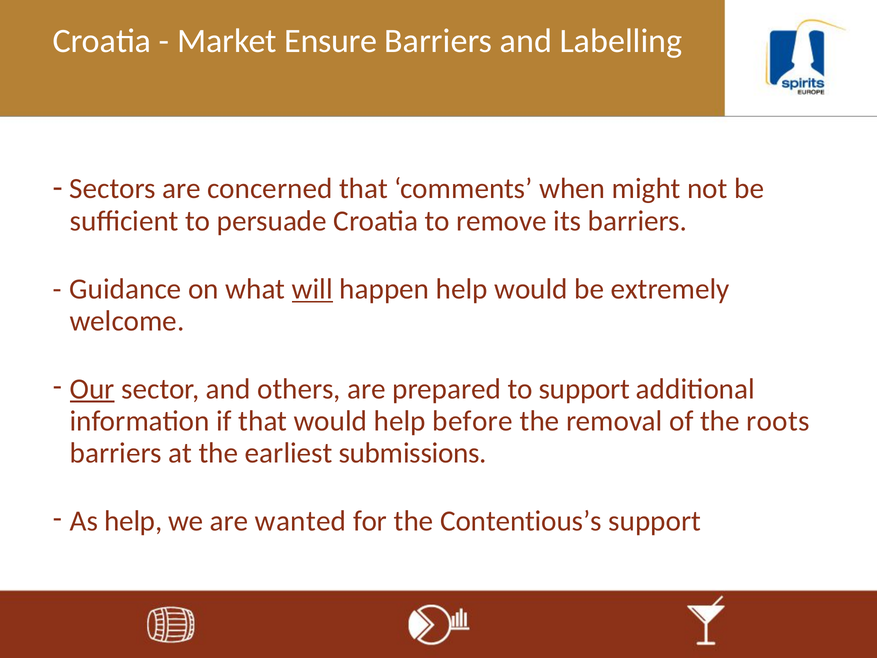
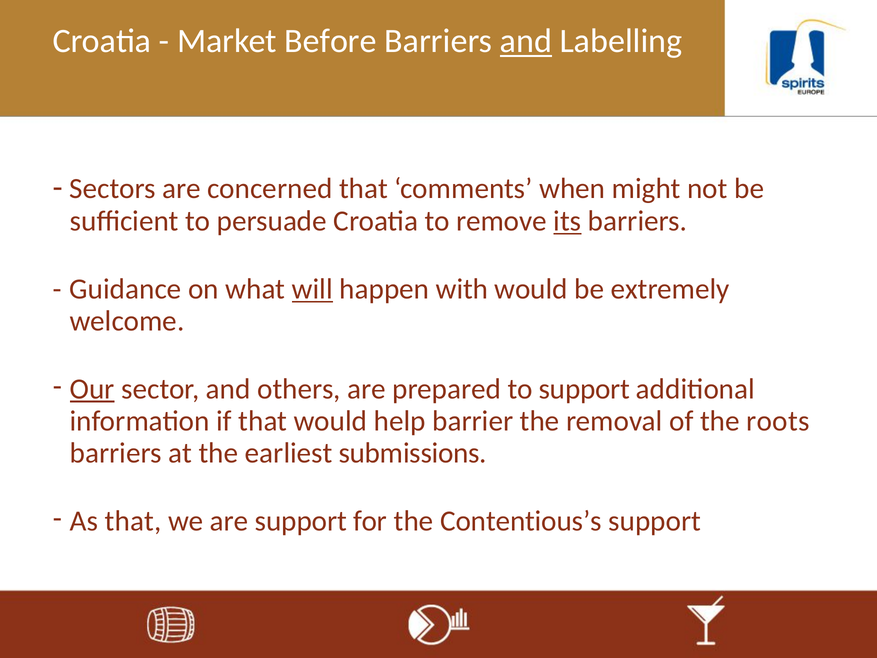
Ensure: Ensure -> Before
and at (526, 41) underline: none -> present
its underline: none -> present
happen help: help -> with
before: before -> barrier
As help: help -> that
are wanted: wanted -> support
